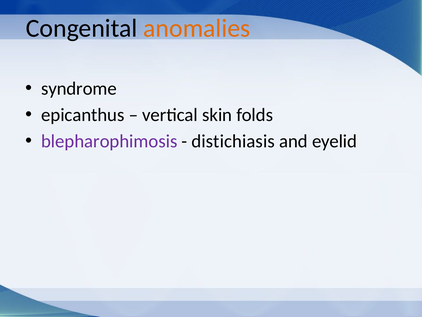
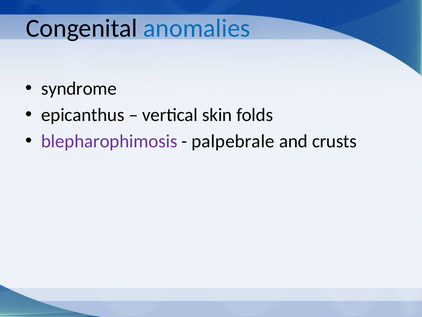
anomalies colour: orange -> blue
distichiasis: distichiasis -> palpebrale
eyelid: eyelid -> crusts
